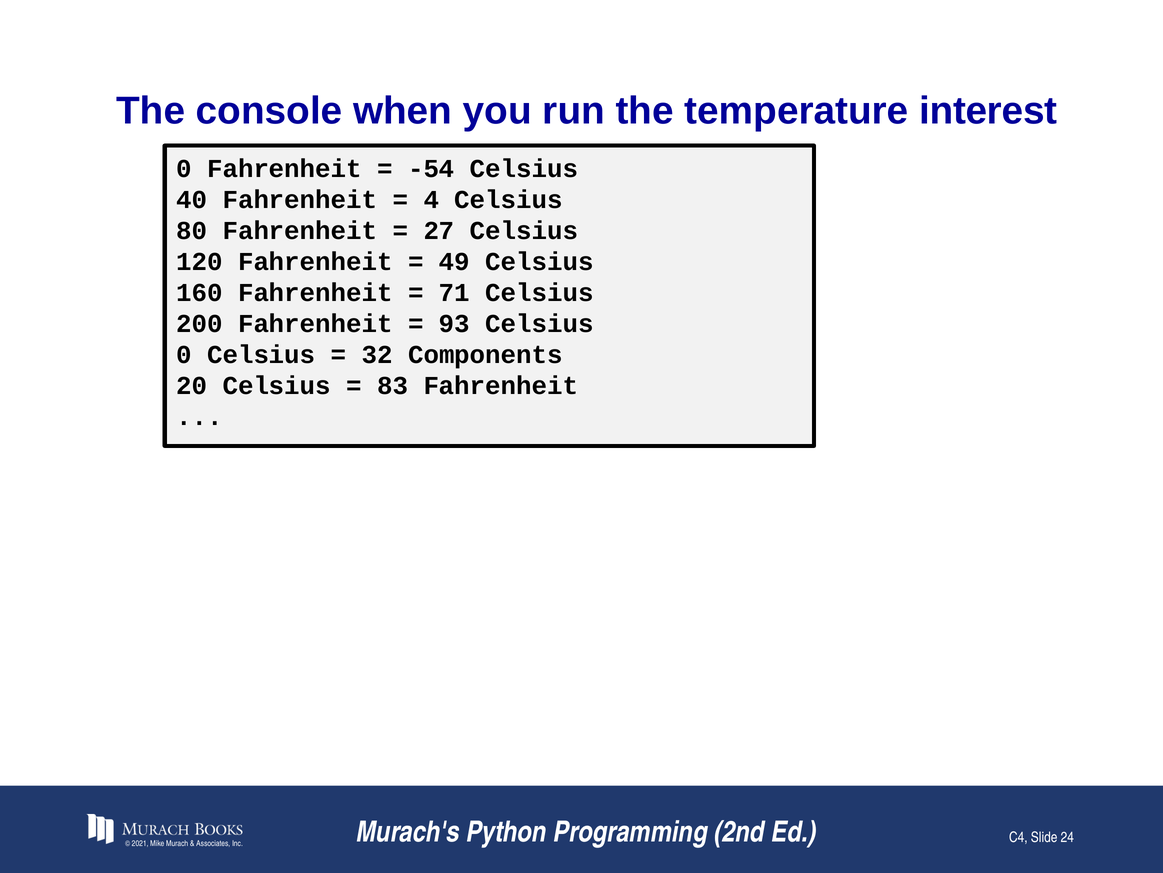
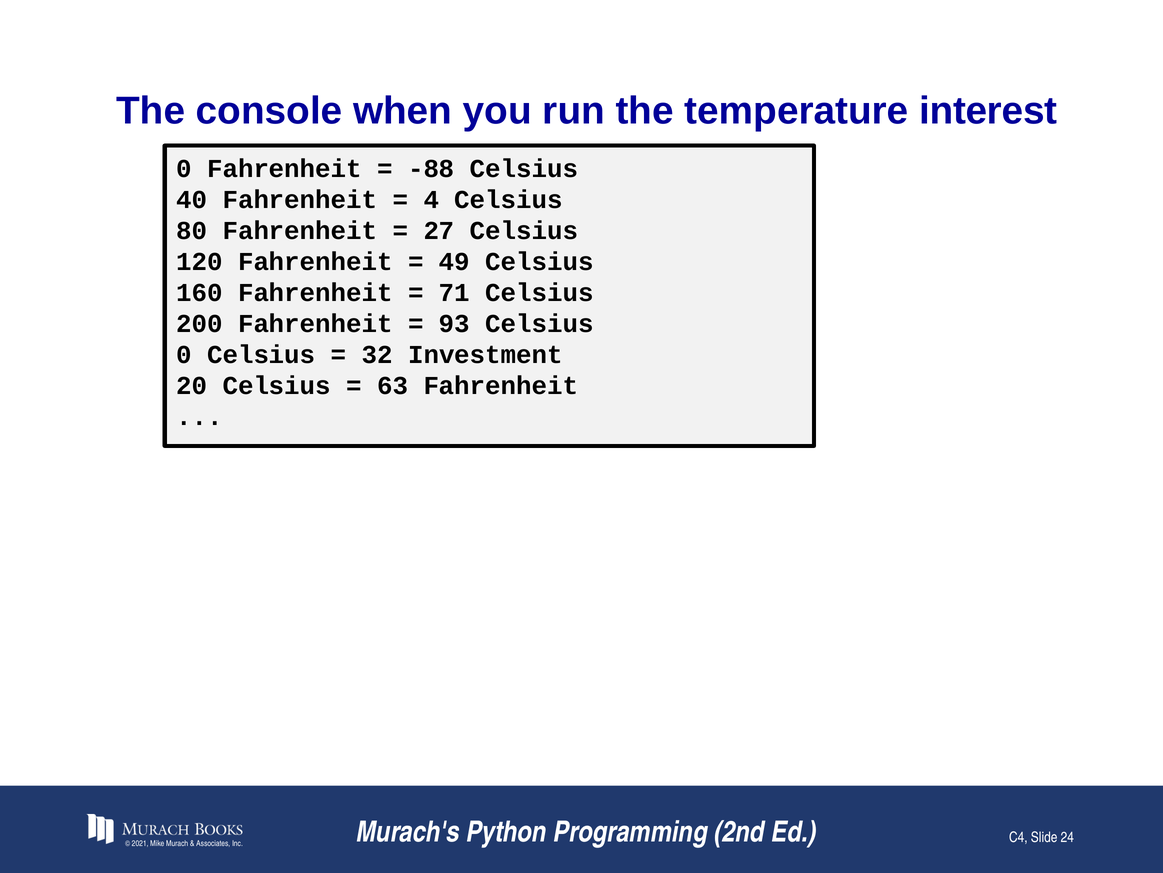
-54: -54 -> -88
Components: Components -> Investment
83: 83 -> 63
